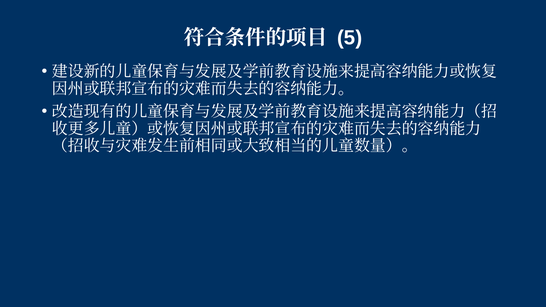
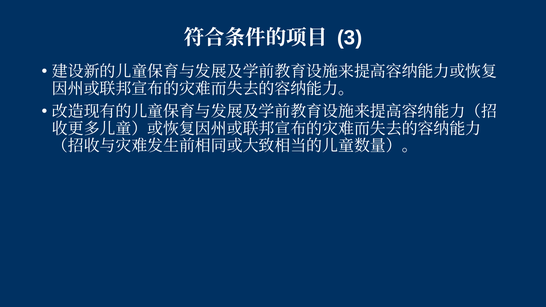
5: 5 -> 3
